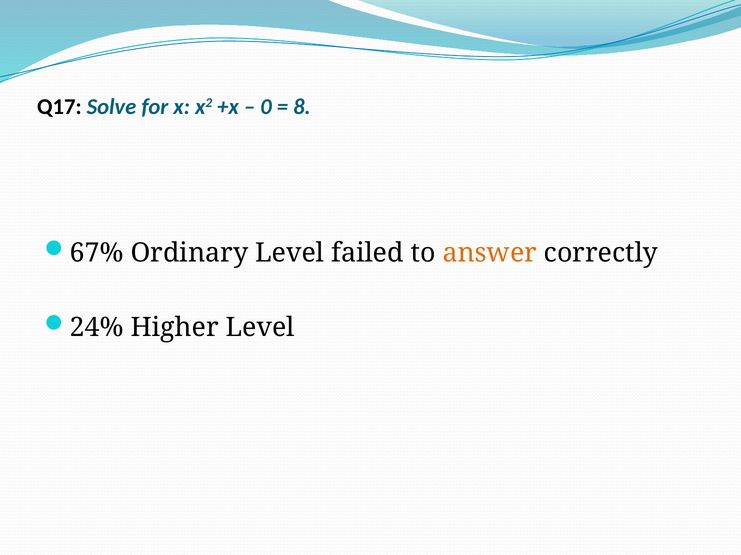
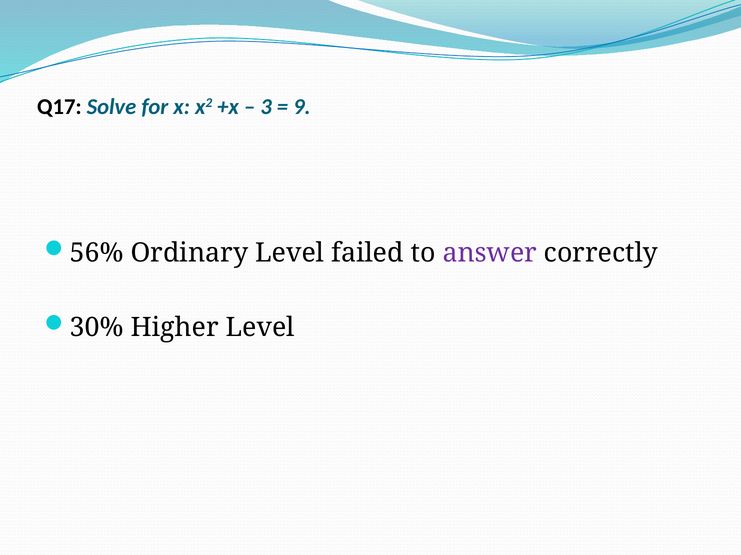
0: 0 -> 3
8: 8 -> 9
67%: 67% -> 56%
answer colour: orange -> purple
24%: 24% -> 30%
